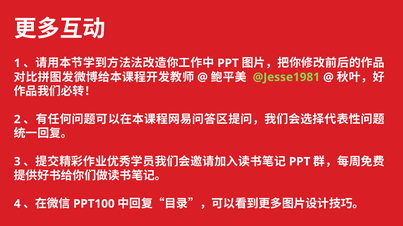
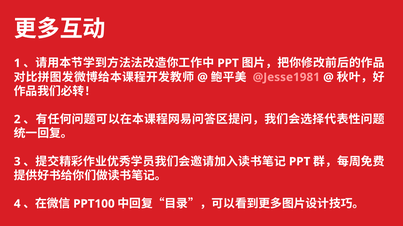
@Jesse1981 colour: light green -> pink
